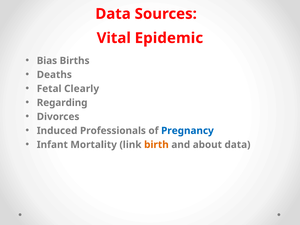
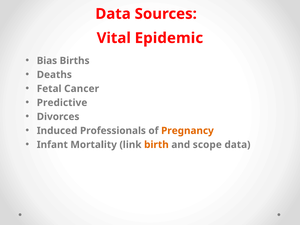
Clearly: Clearly -> Cancer
Regarding: Regarding -> Predictive
Pregnancy colour: blue -> orange
about: about -> scope
